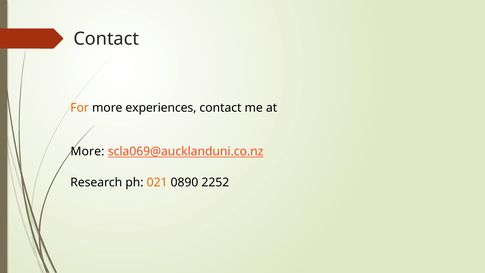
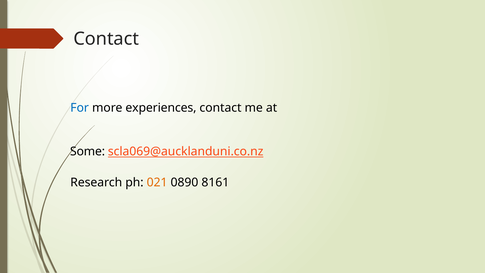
For colour: orange -> blue
More at (87, 151): More -> Some
2252: 2252 -> 8161
